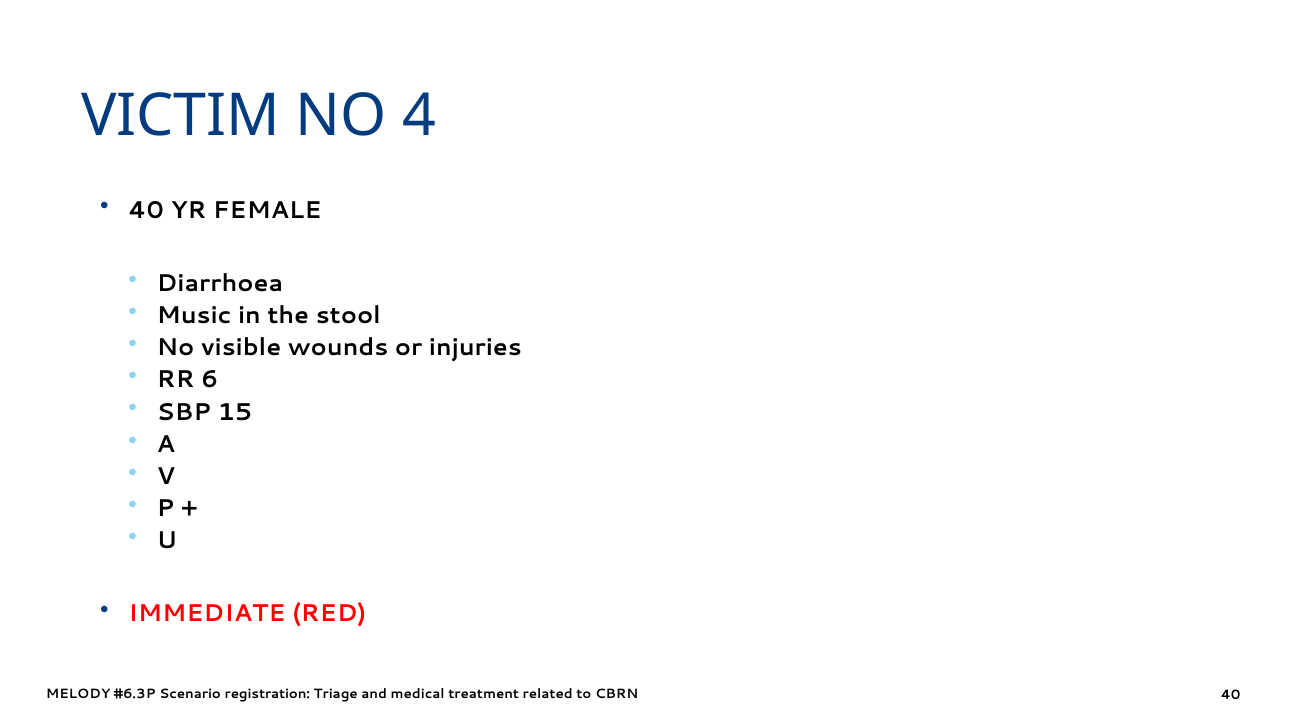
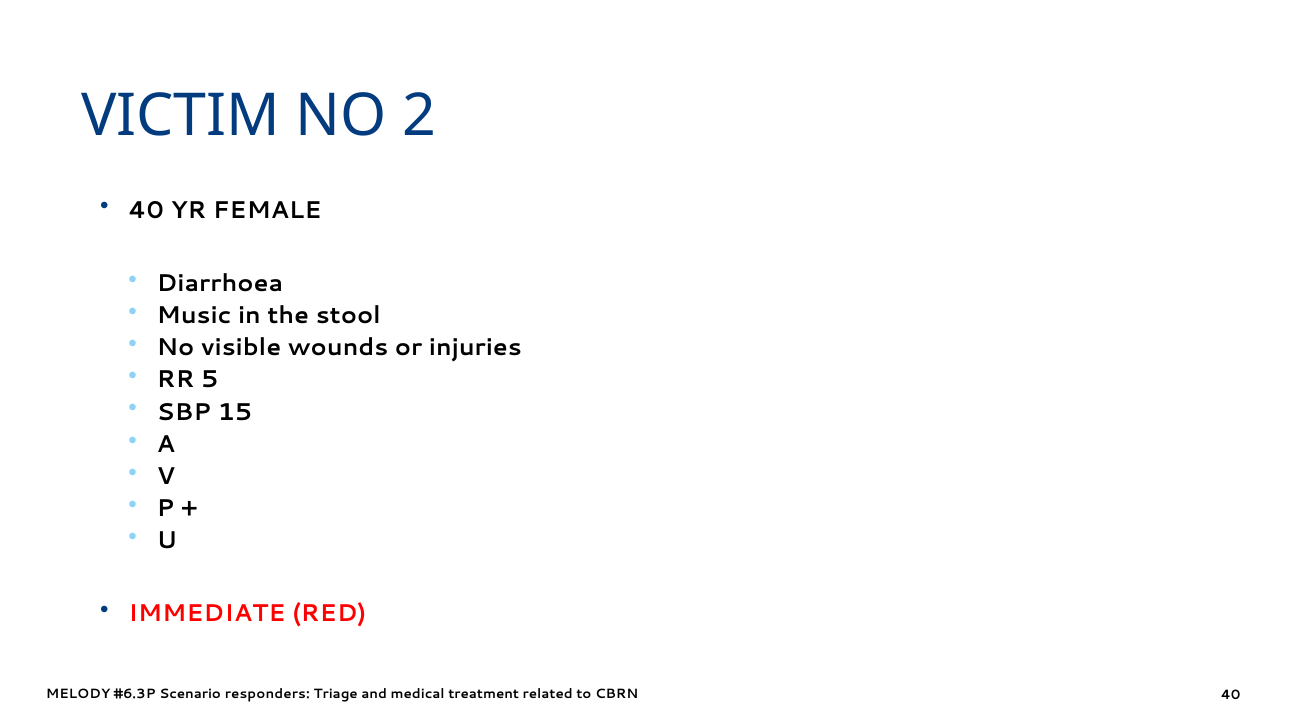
4: 4 -> 2
6: 6 -> 5
registration: registration -> responders
